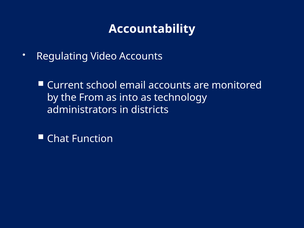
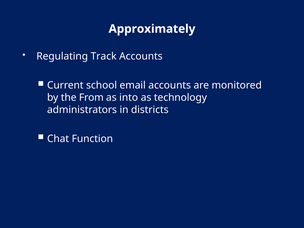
Accountability: Accountability -> Approximately
Video: Video -> Track
